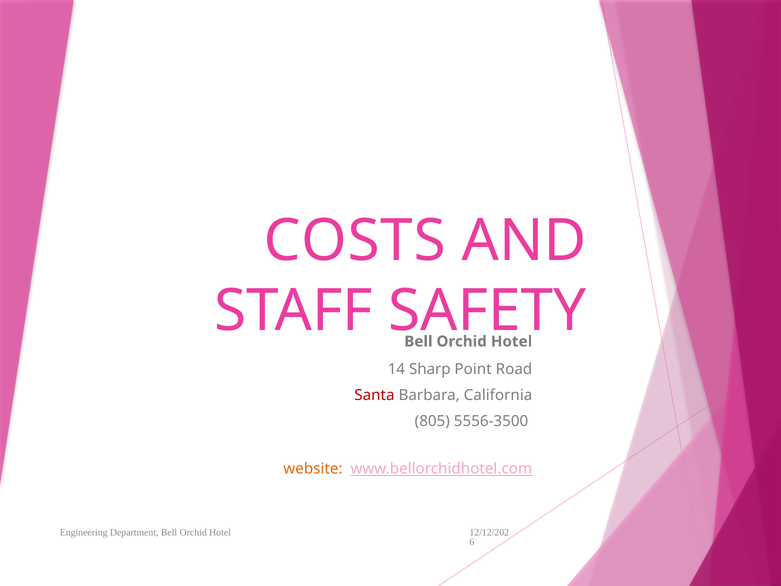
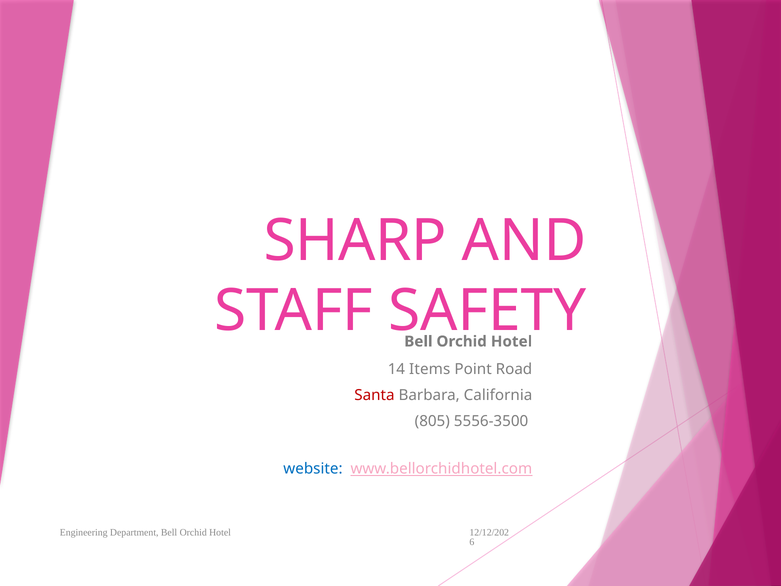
COSTS: COSTS -> SHARP
Sharp: Sharp -> Items
website colour: orange -> blue
